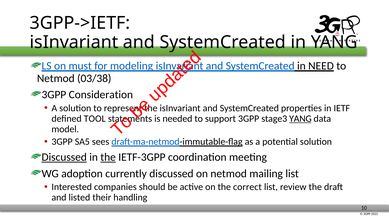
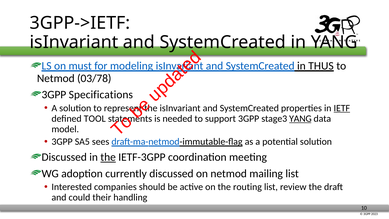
NEED: NEED -> THUS
03/38: 03/38 -> 03/78
Consideration: Consideration -> Specifications
IETF underline: none -> present
Discussed at (64, 157) underline: present -> none
correct: correct -> routing
listed: listed -> could
